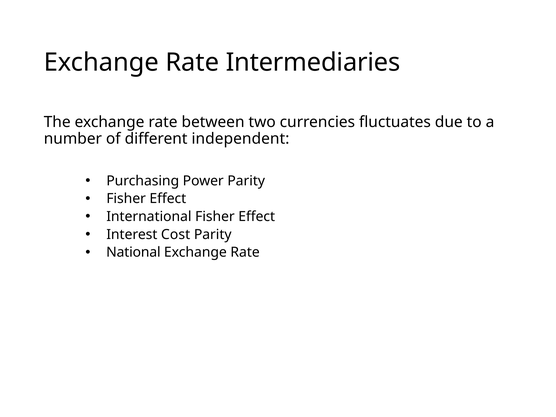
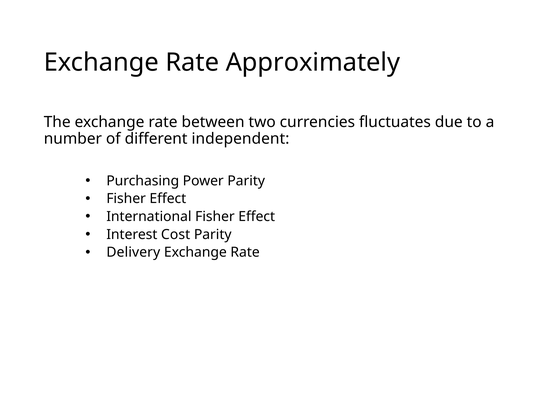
Intermediaries: Intermediaries -> Approximately
National: National -> Delivery
